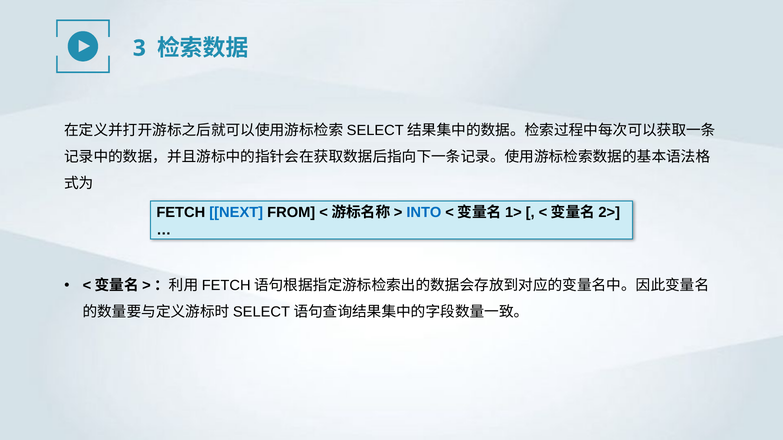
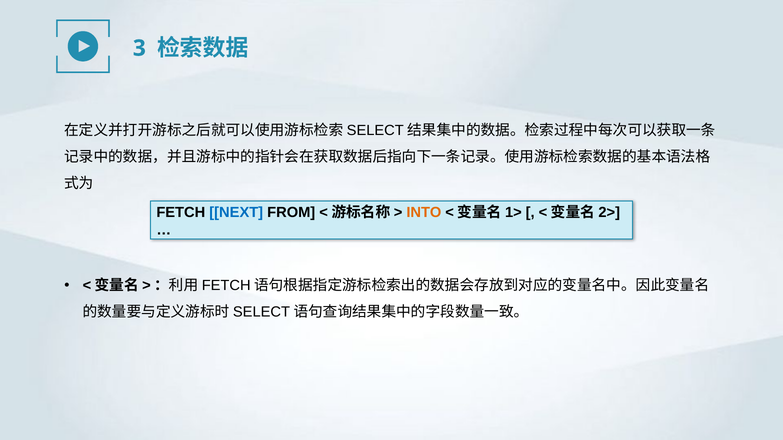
INTO colour: blue -> orange
